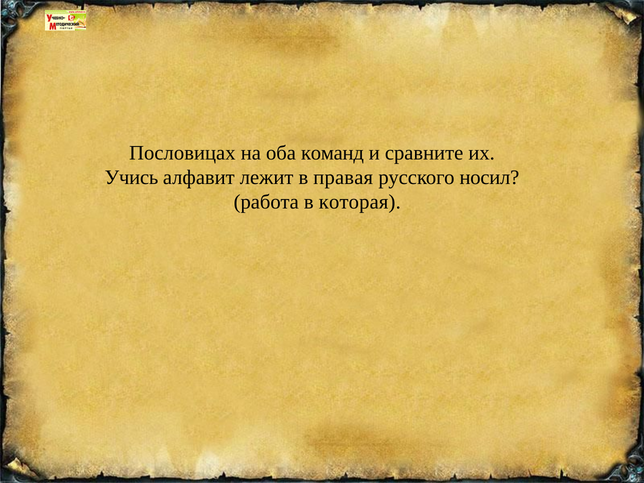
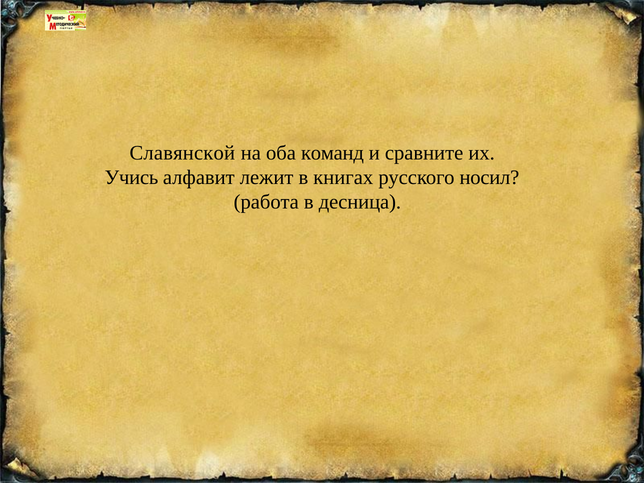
Пословицах: Пословицах -> Славянской
правая: правая -> книгах
которая: которая -> десница
